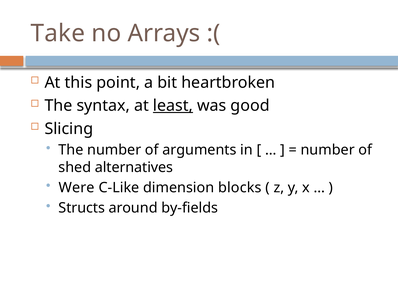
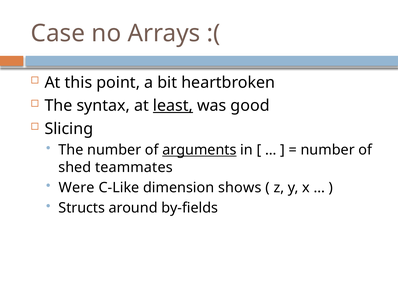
Take: Take -> Case
arguments underline: none -> present
alternatives: alternatives -> teammates
blocks: blocks -> shows
